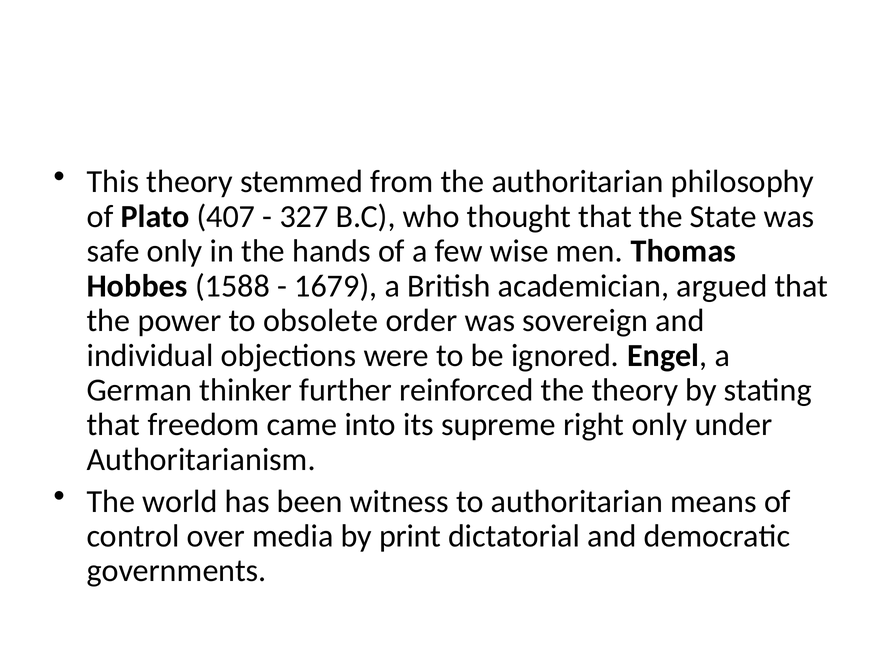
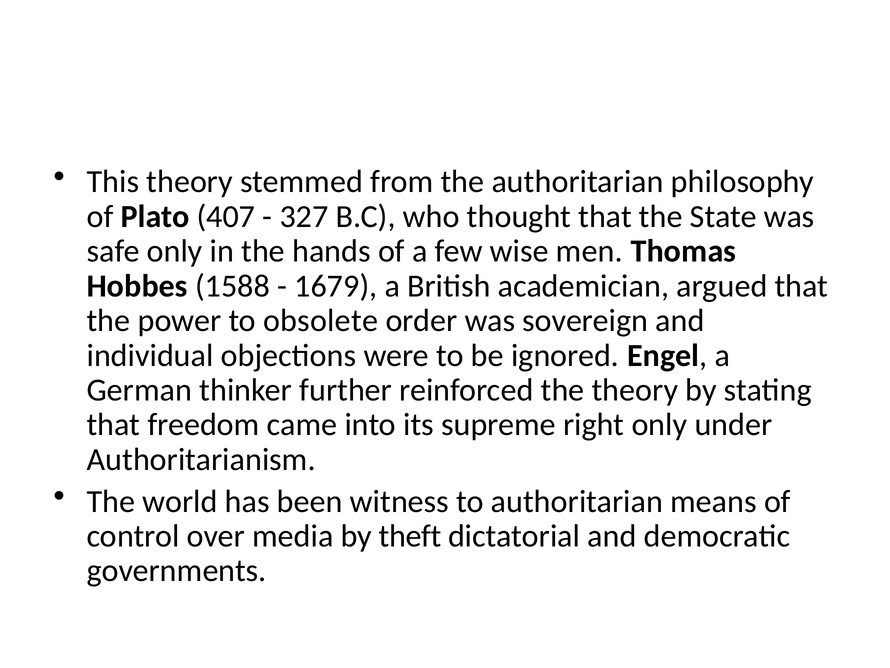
print: print -> theft
